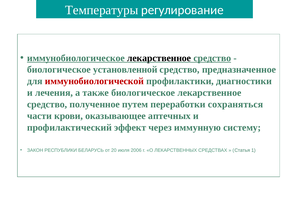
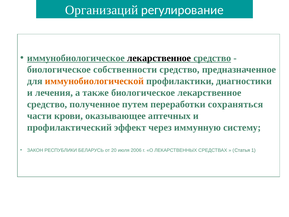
Температуры: Температуры -> Организаций
установленной: установленной -> собственности
иммунобиологической colour: red -> orange
